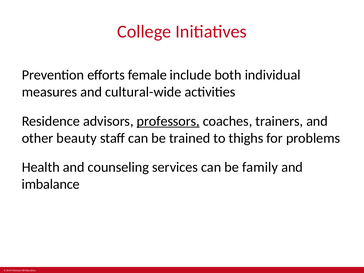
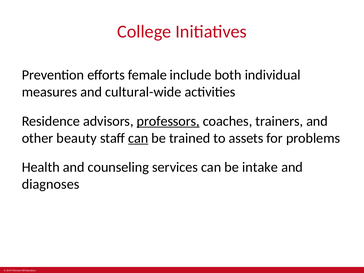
can at (138, 138) underline: none -> present
thighs: thighs -> assets
family: family -> intake
imbalance: imbalance -> diagnoses
